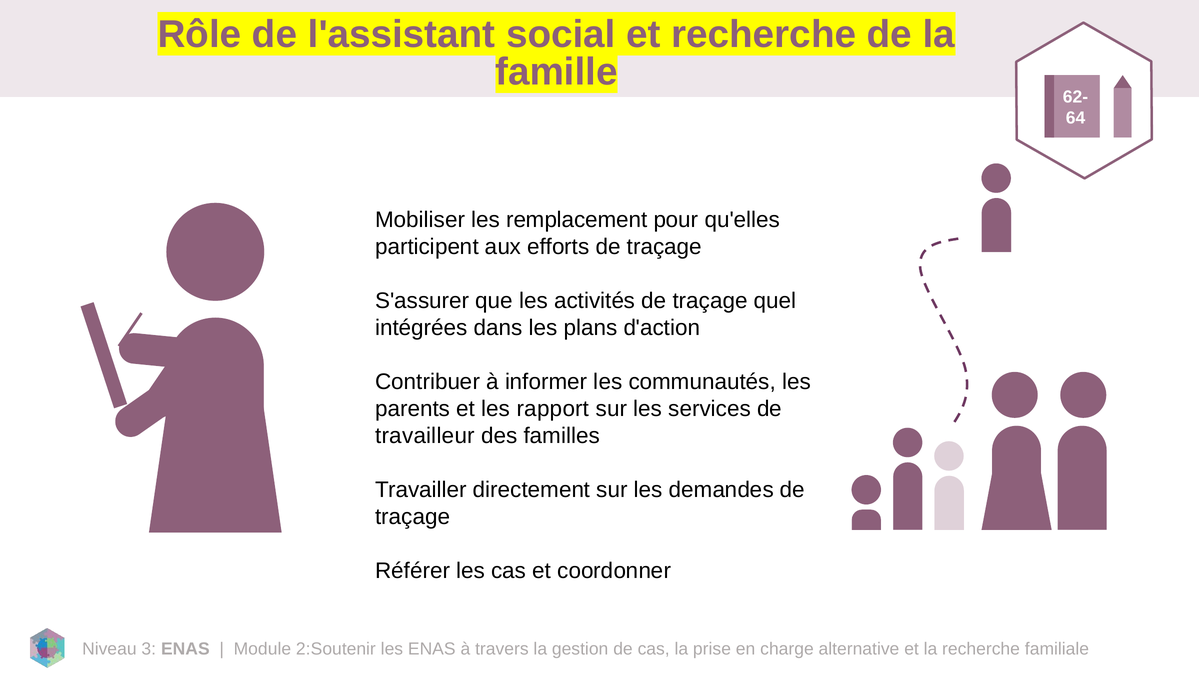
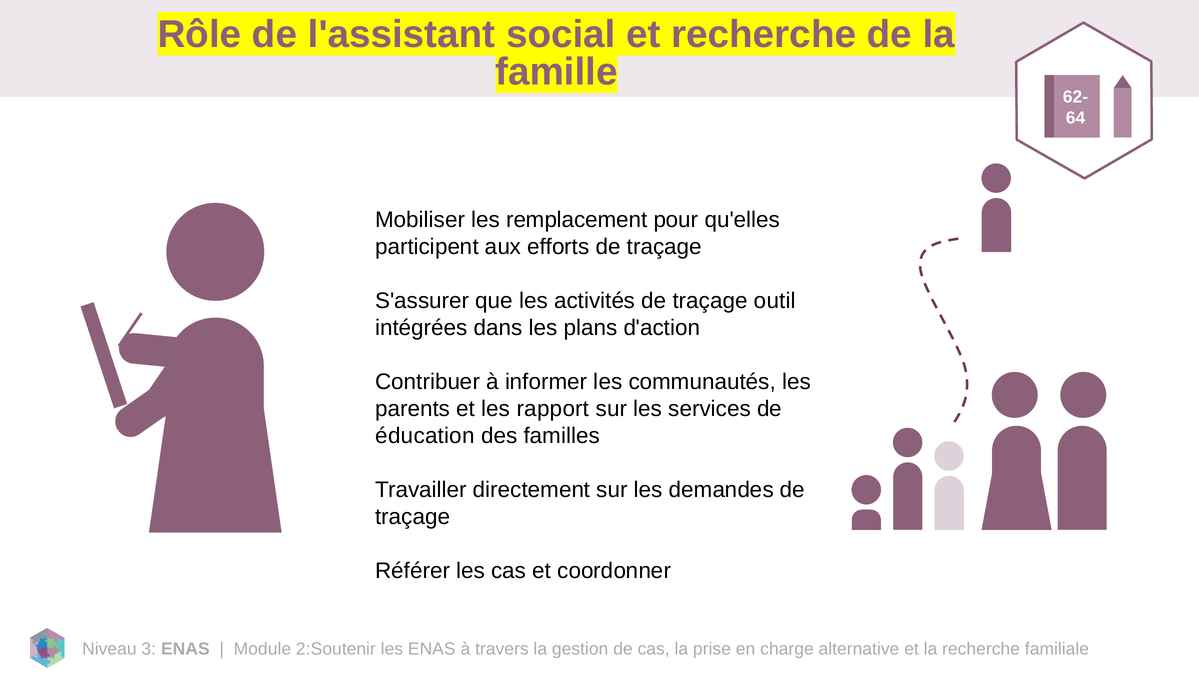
quel: quel -> outil
travailleur: travailleur -> éducation
